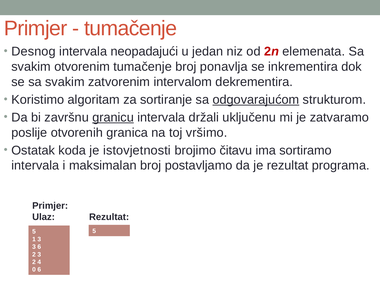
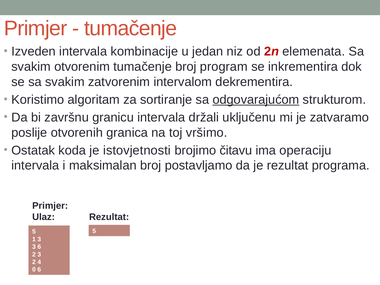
Desnog: Desnog -> Izveden
neopadajući: neopadajući -> kombinacije
ponavlja: ponavlja -> program
granicu underline: present -> none
sortiramo: sortiramo -> operaciju
